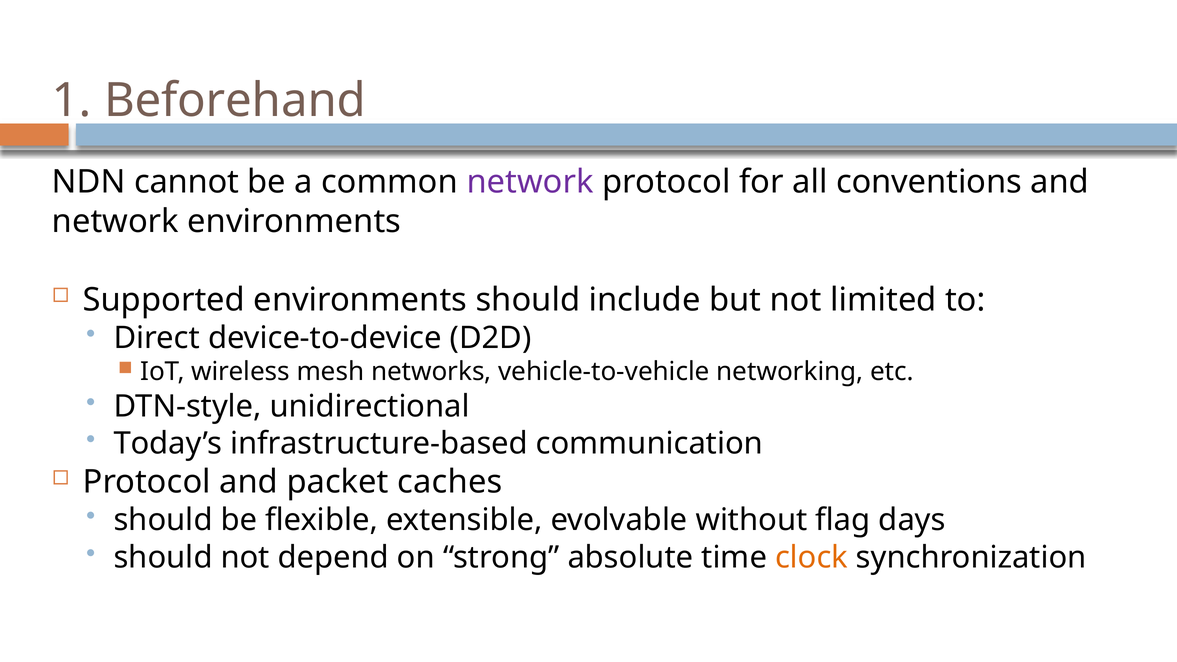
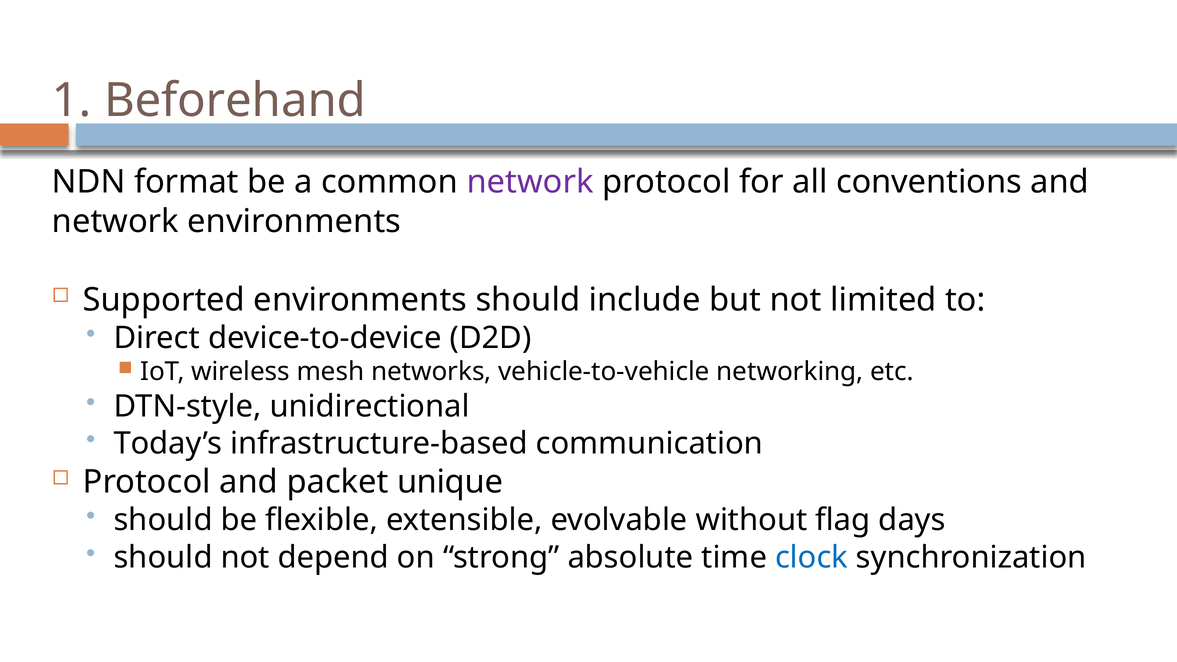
cannot: cannot -> format
caches: caches -> unique
clock colour: orange -> blue
